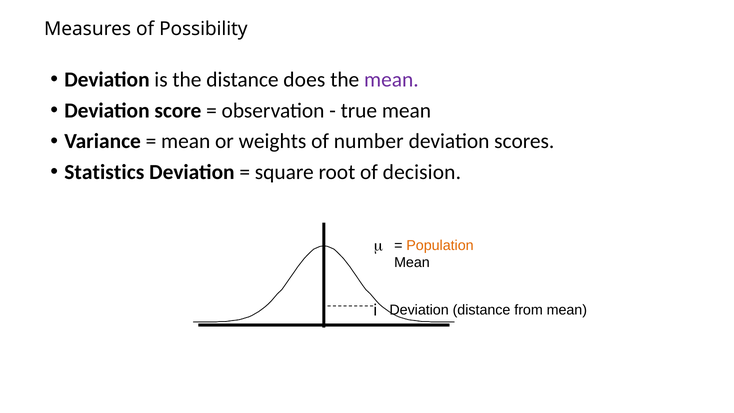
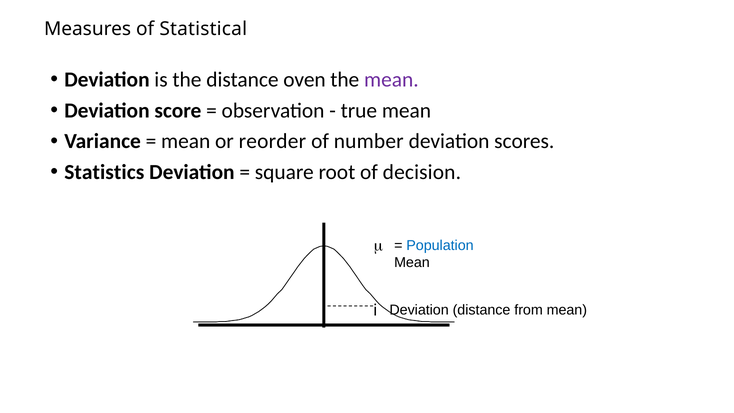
Possibility: Possibility -> Statistical
does: does -> oven
weights: weights -> reorder
Population colour: orange -> blue
